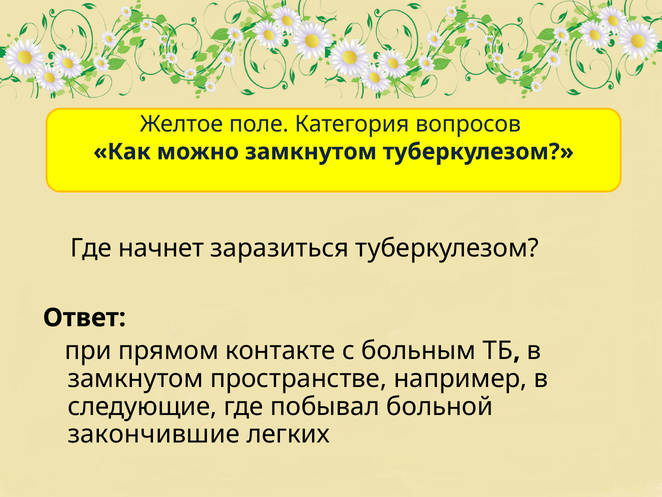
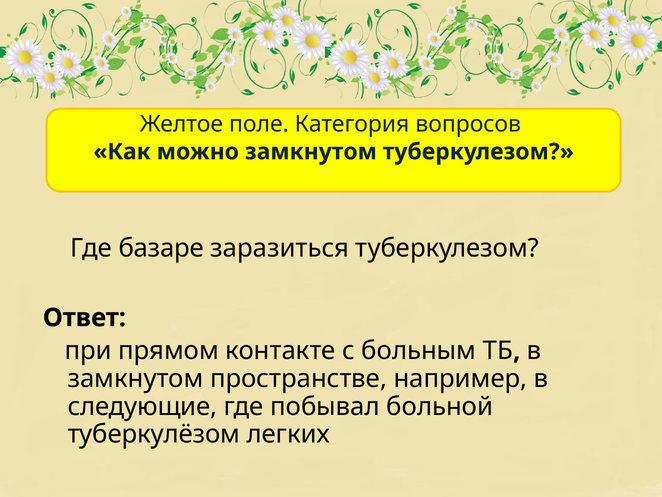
начнет: начнет -> базаре
закончившие: закончившие -> туберкулёзом
